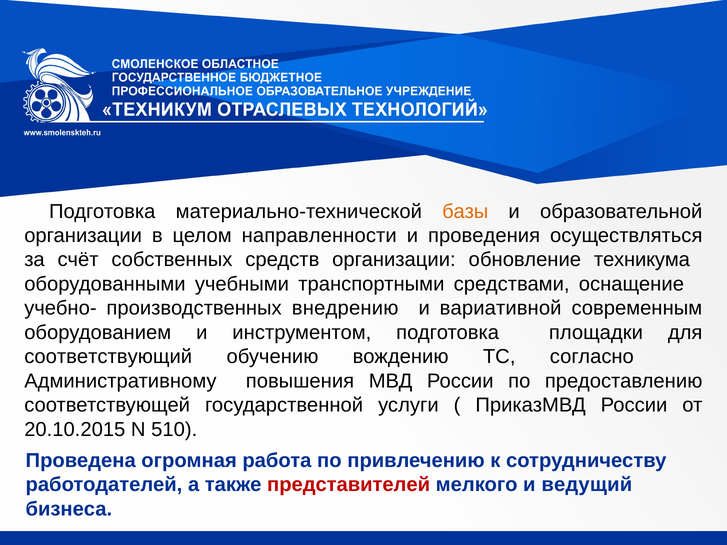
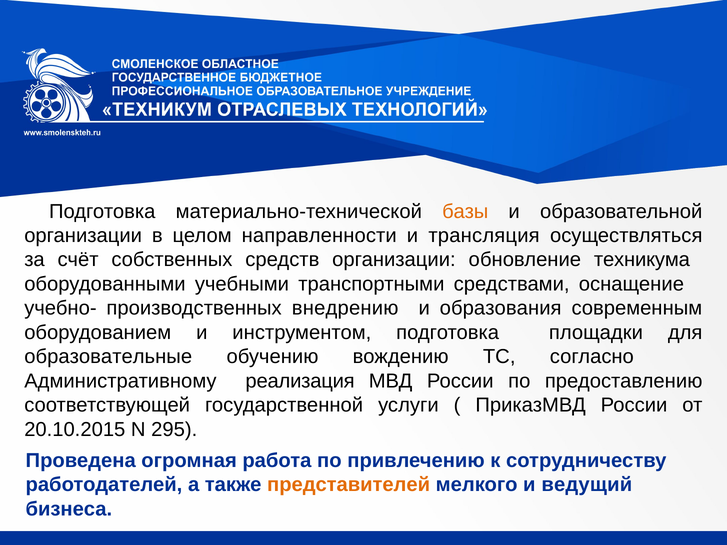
проведения: проведения -> трансляция
вариативной: вариативной -> образования
соответствующий: соответствующий -> образовательные
повышения: повышения -> реализация
510: 510 -> 295
представителей colour: red -> orange
